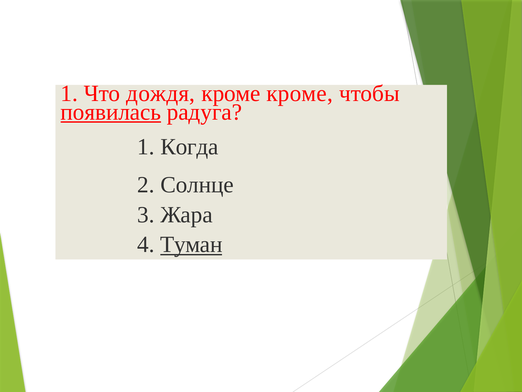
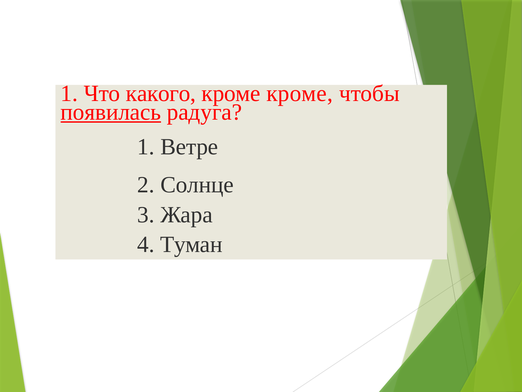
дождя: дождя -> какого
Когда: Когда -> Ветре
Туман underline: present -> none
